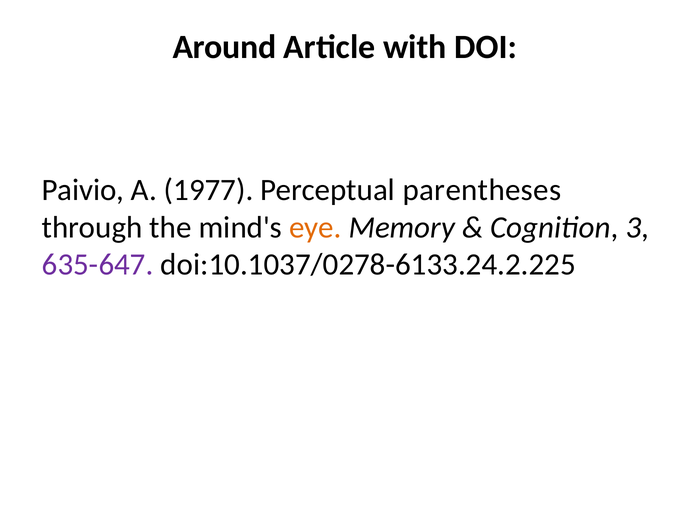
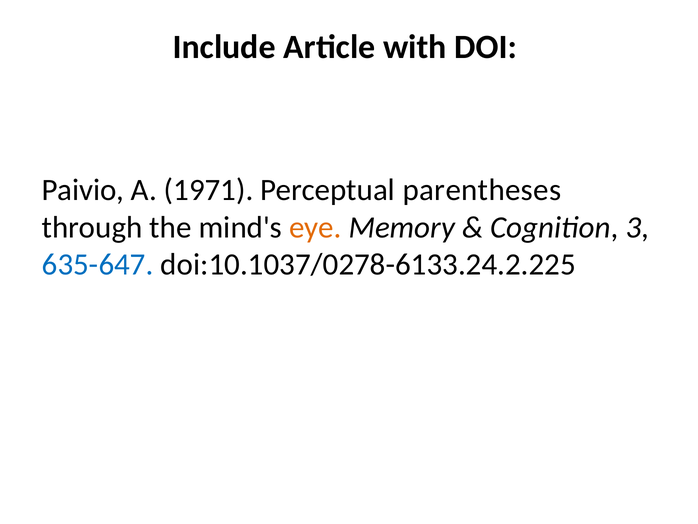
Around: Around -> Include
1977: 1977 -> 1971
635-647 colour: purple -> blue
